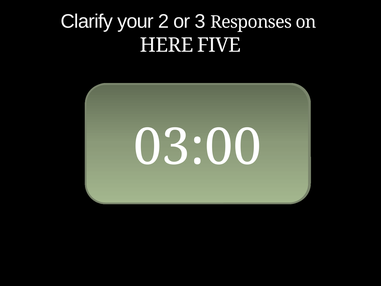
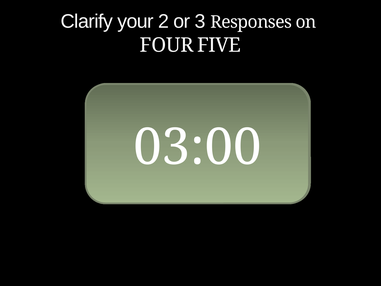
HERE: HERE -> FOUR
